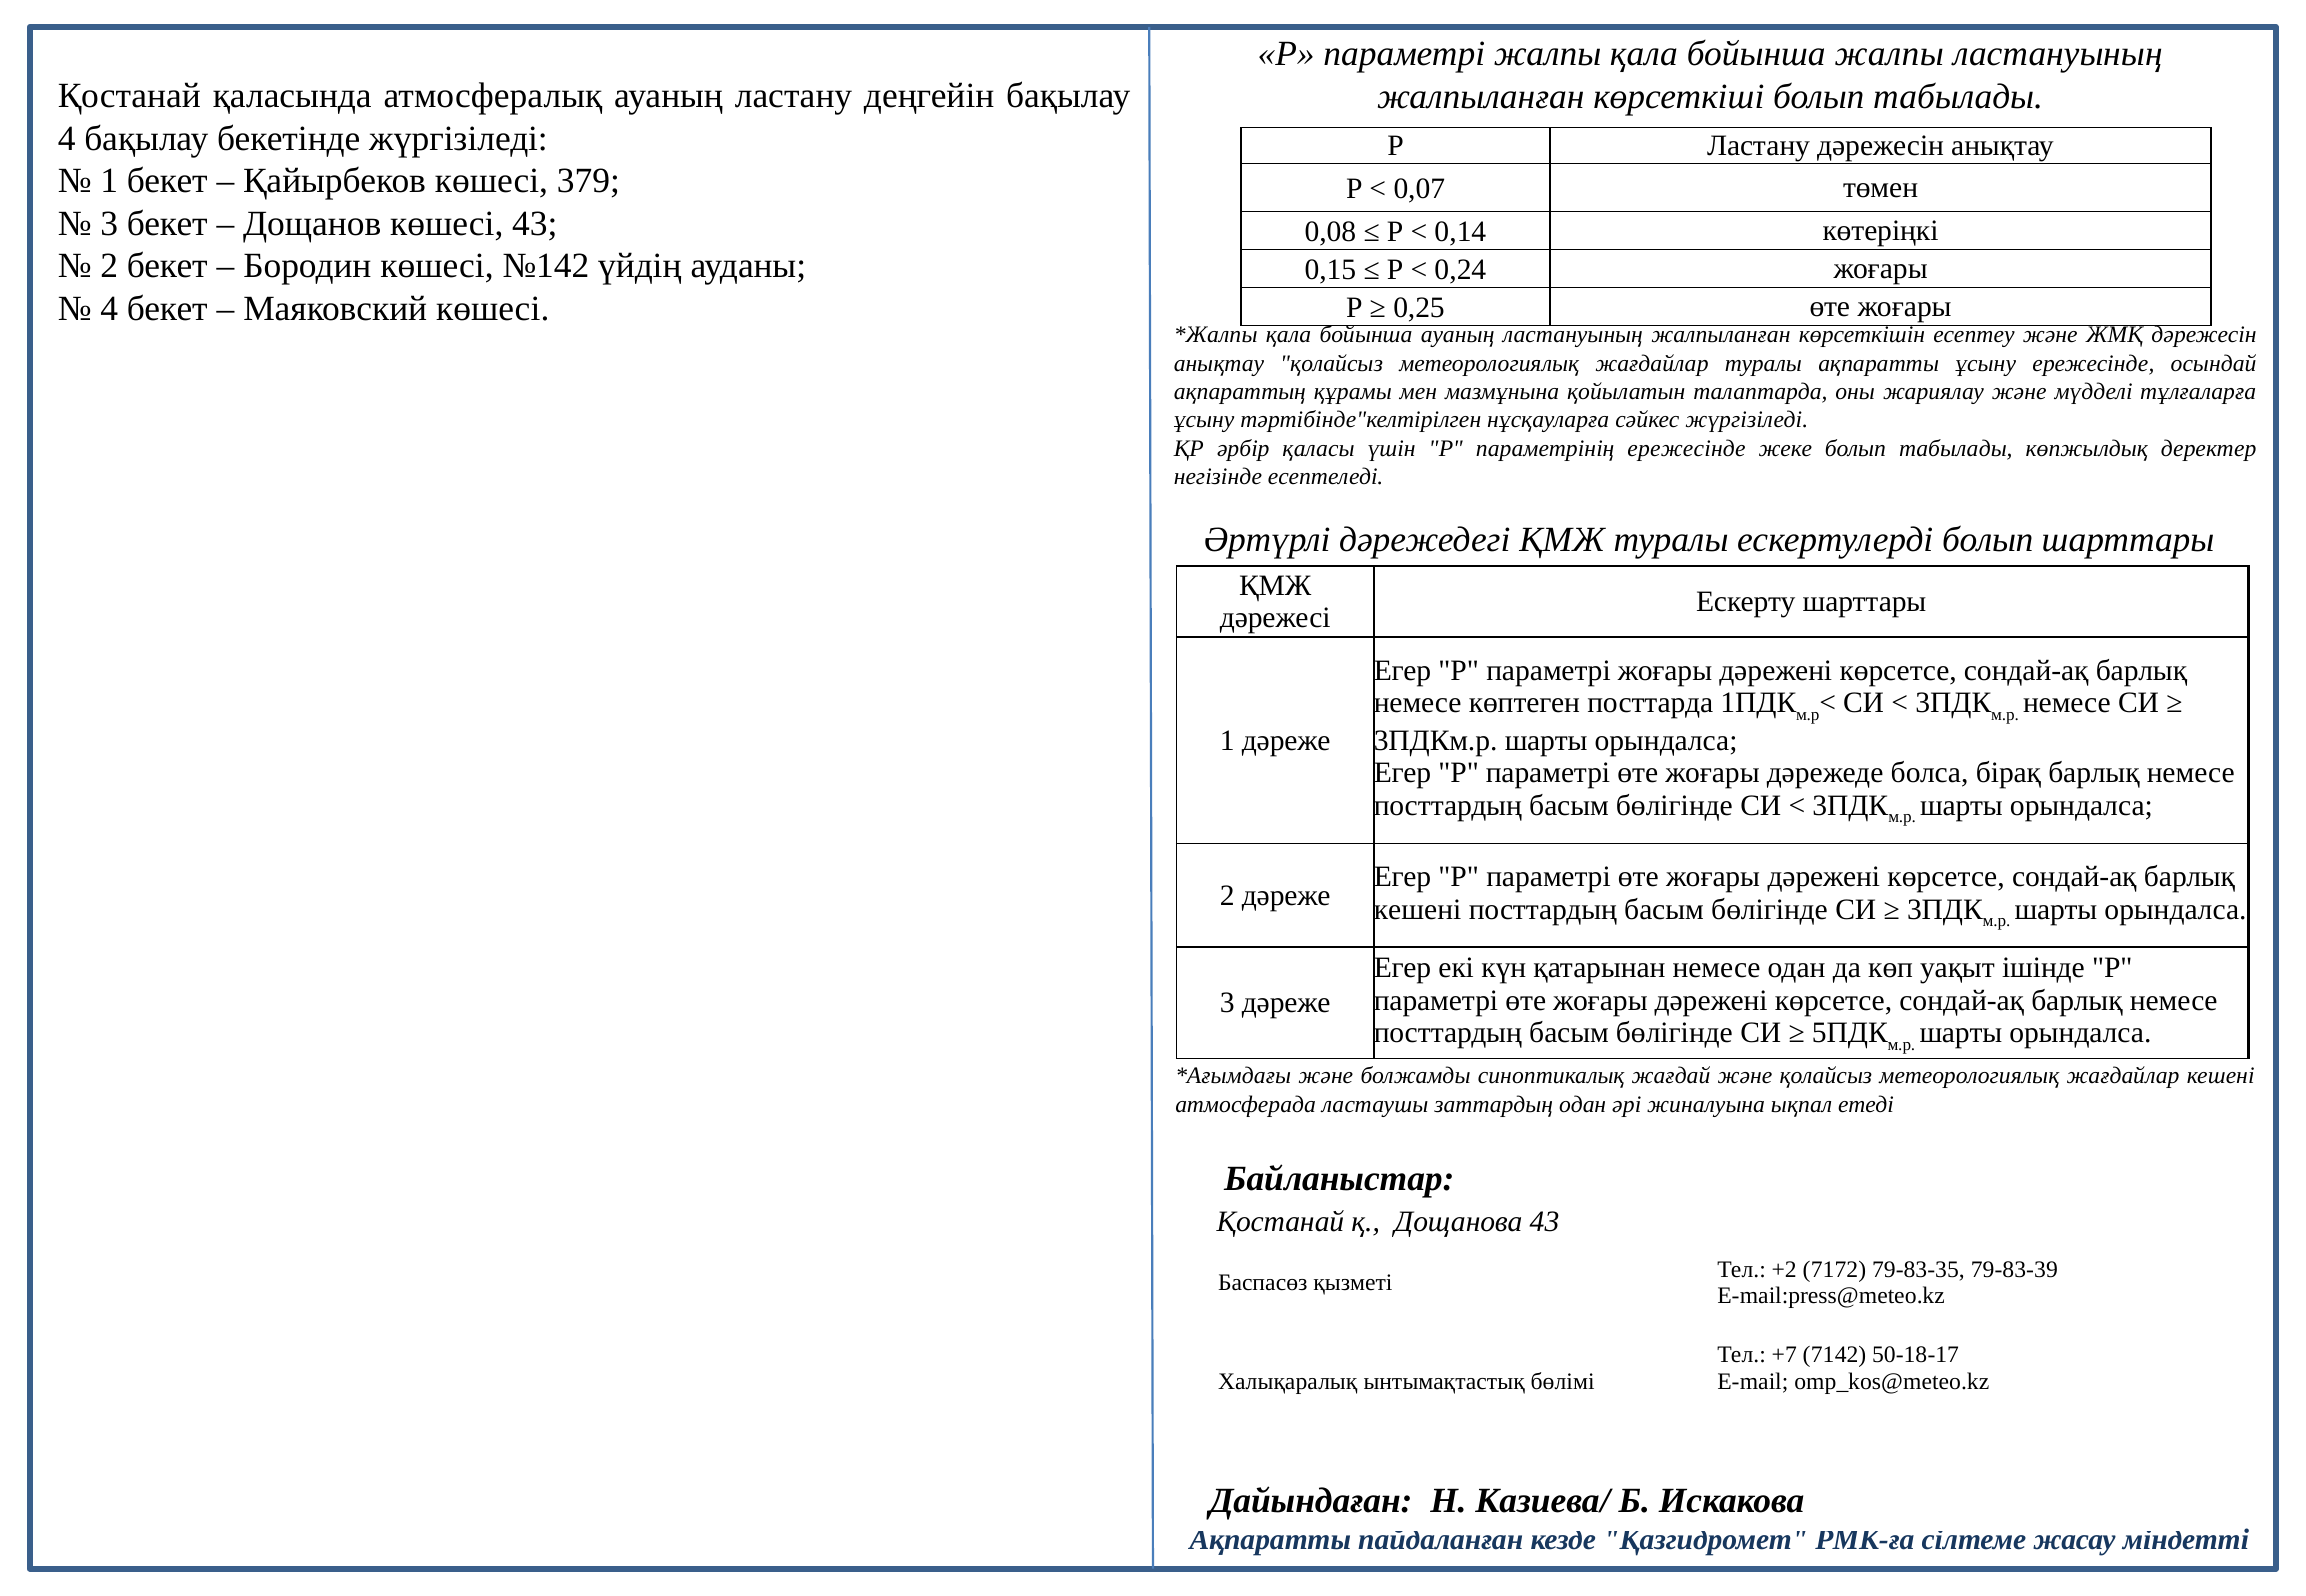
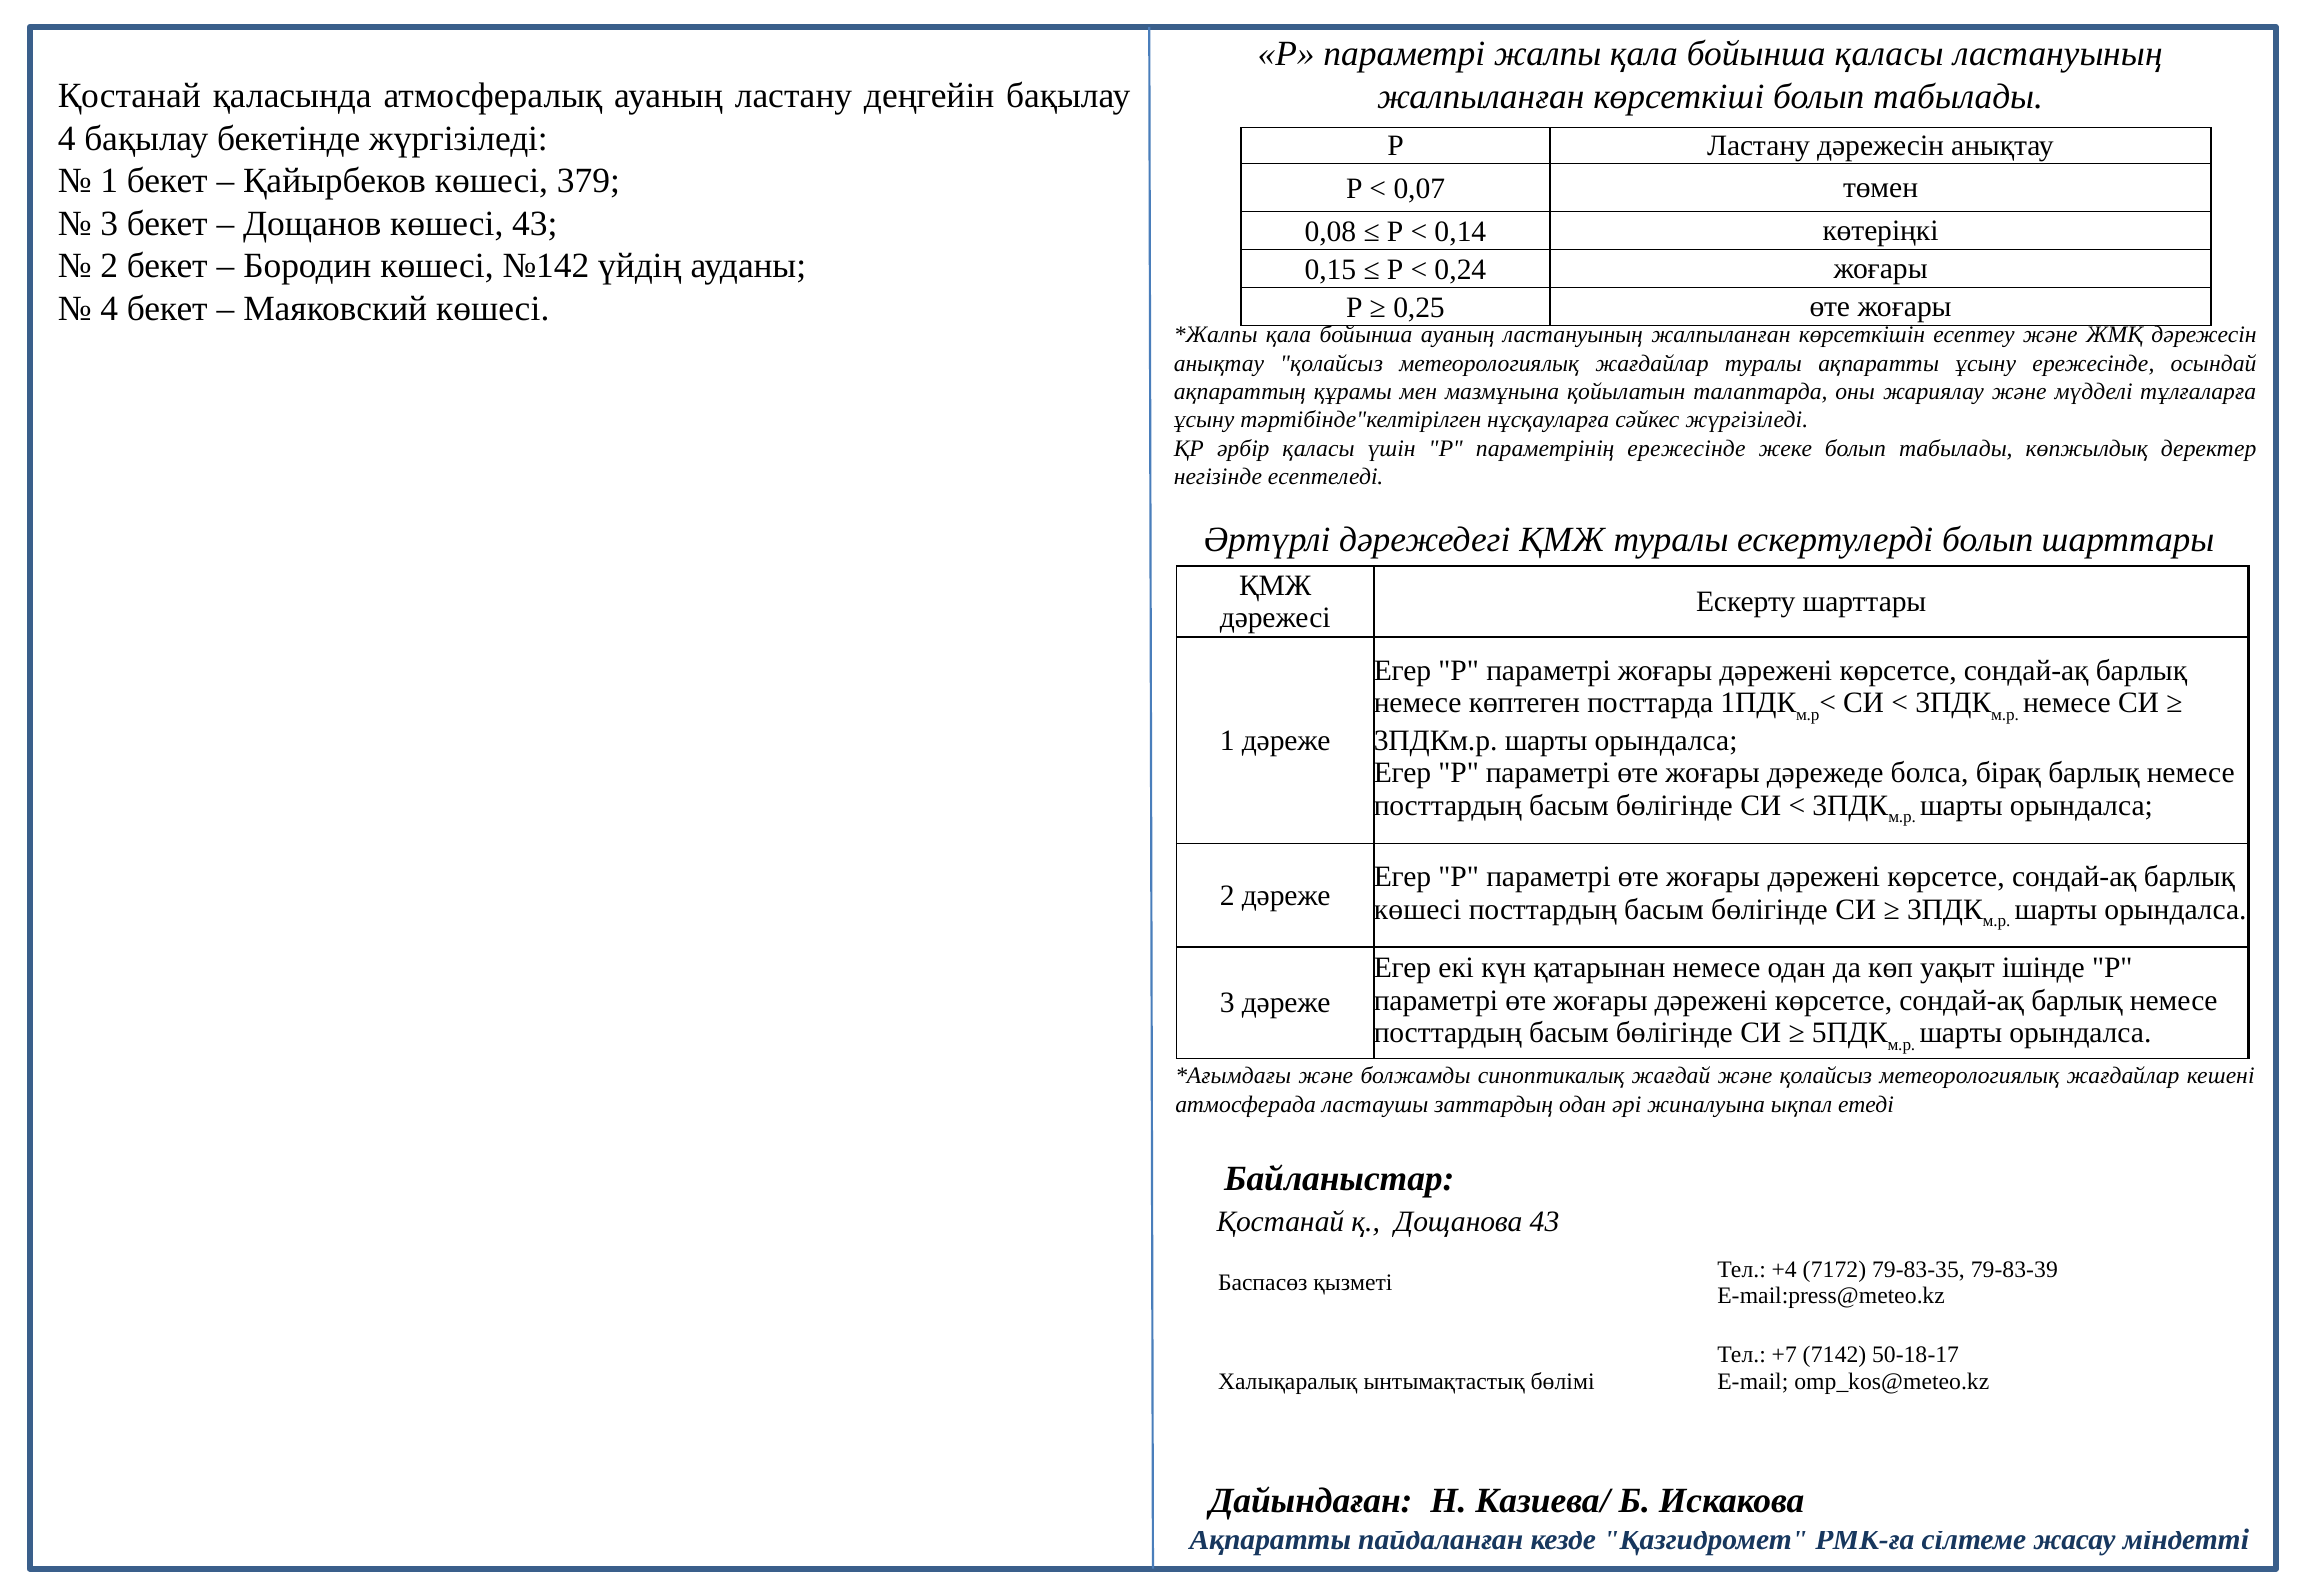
бойынша жалпы: жалпы -> қаласы
кешені at (1418, 910): кешені -> көшесі
+2: +2 -> +4
